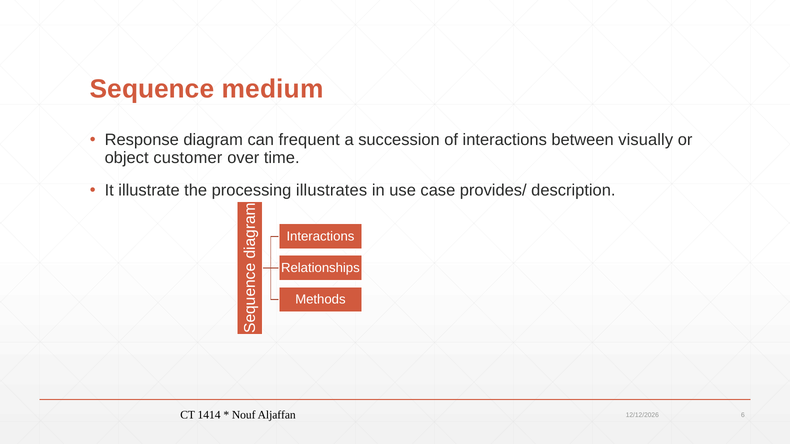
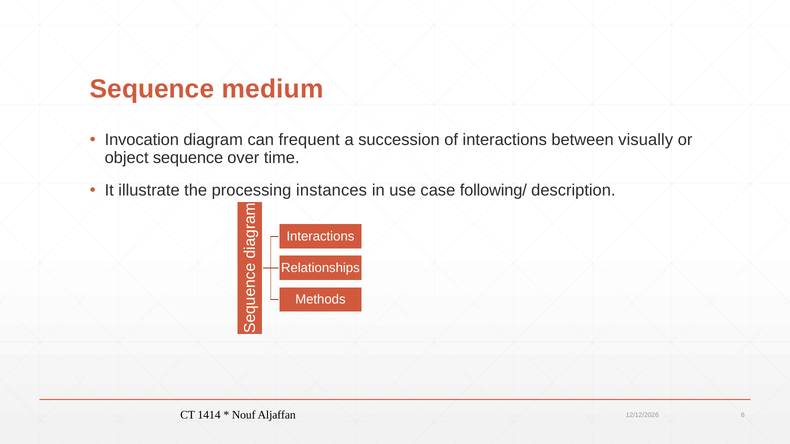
Response: Response -> Invocation
object customer: customer -> sequence
illustrates: illustrates -> instances
provides/: provides/ -> following/
